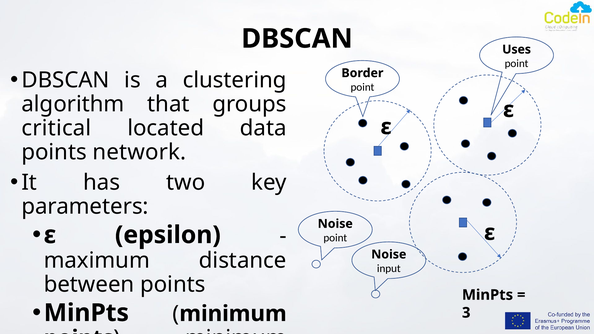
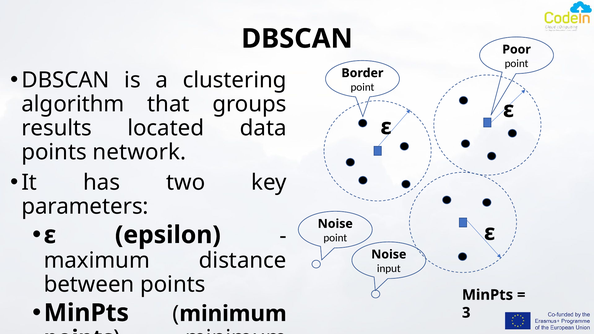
Uses: Uses -> Poor
critical: critical -> results
